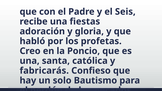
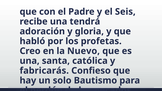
fiestas: fiestas -> tendrá
Poncio: Poncio -> Nuevo
